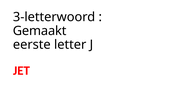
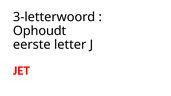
Gemaakt: Gemaakt -> Ophoudt
